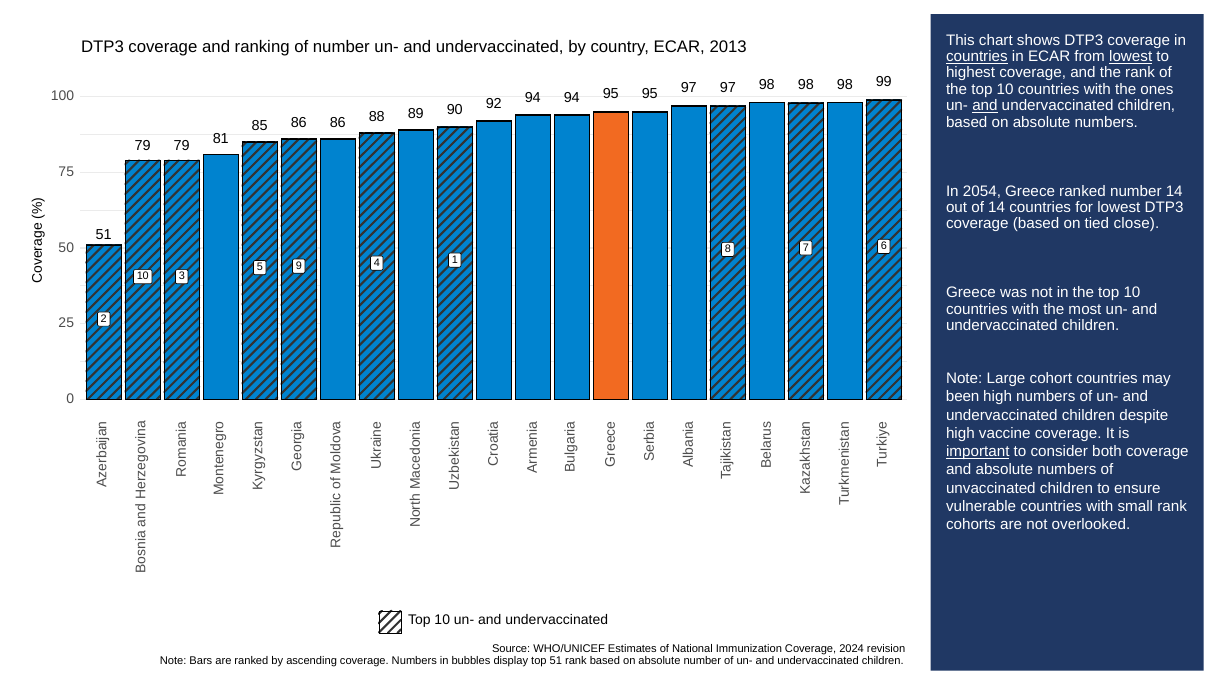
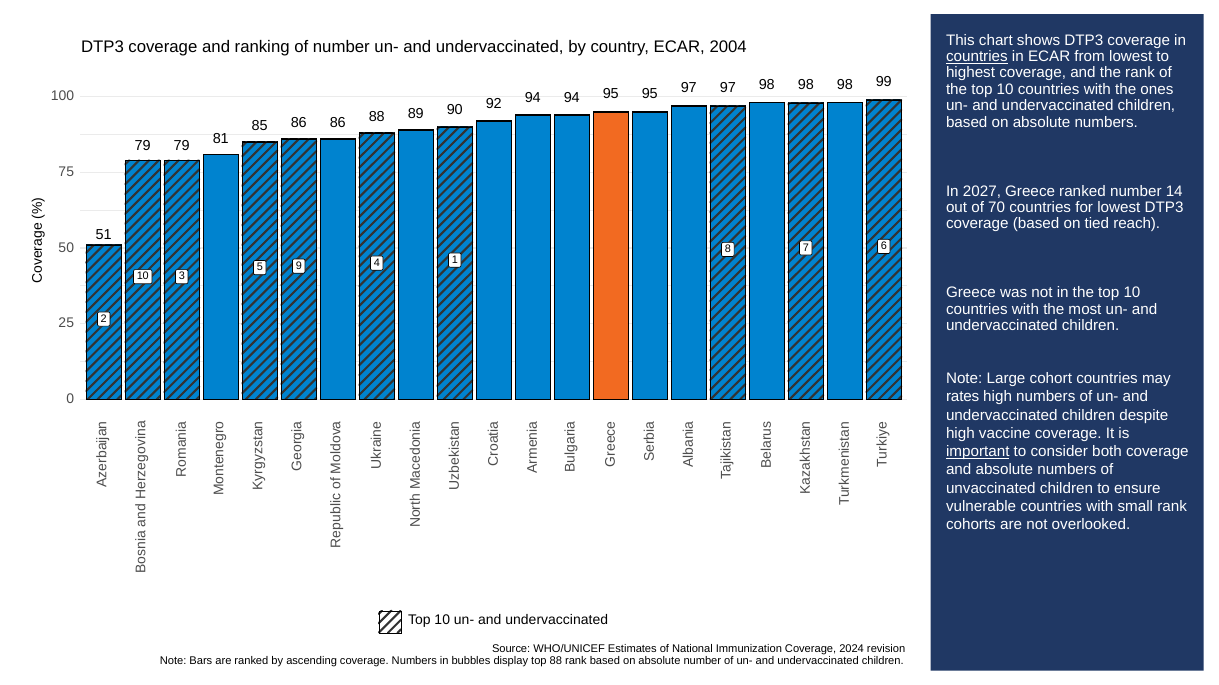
2013: 2013 -> 2004
lowest at (1131, 57) underline: present -> none
and at (985, 106) underline: present -> none
2054: 2054 -> 2027
of 14: 14 -> 70
close: close -> reach
been: been -> rates
top 51: 51 -> 88
